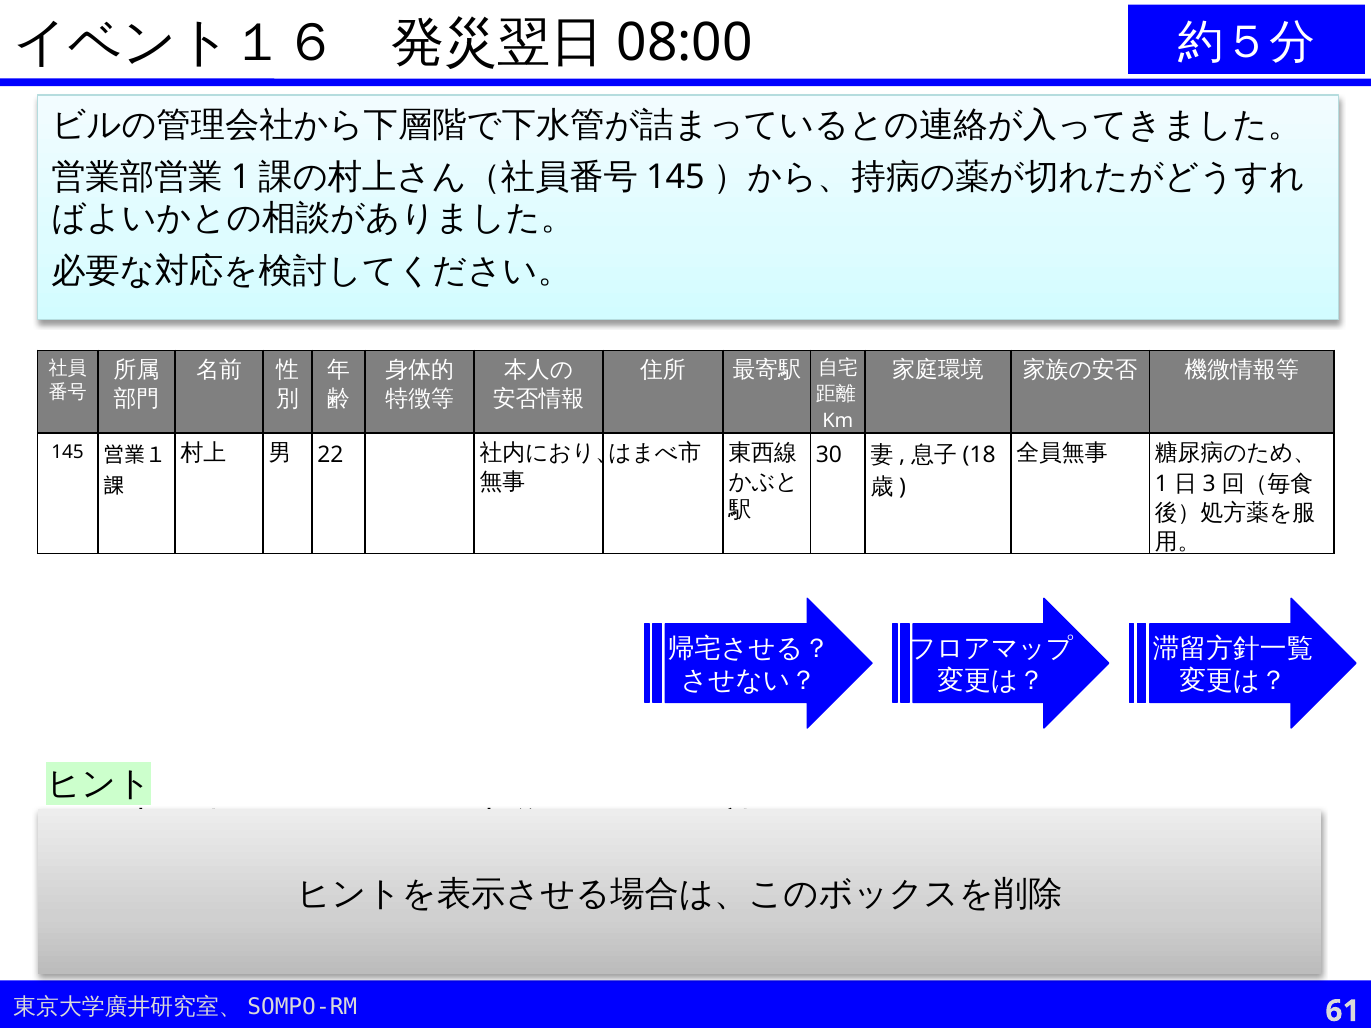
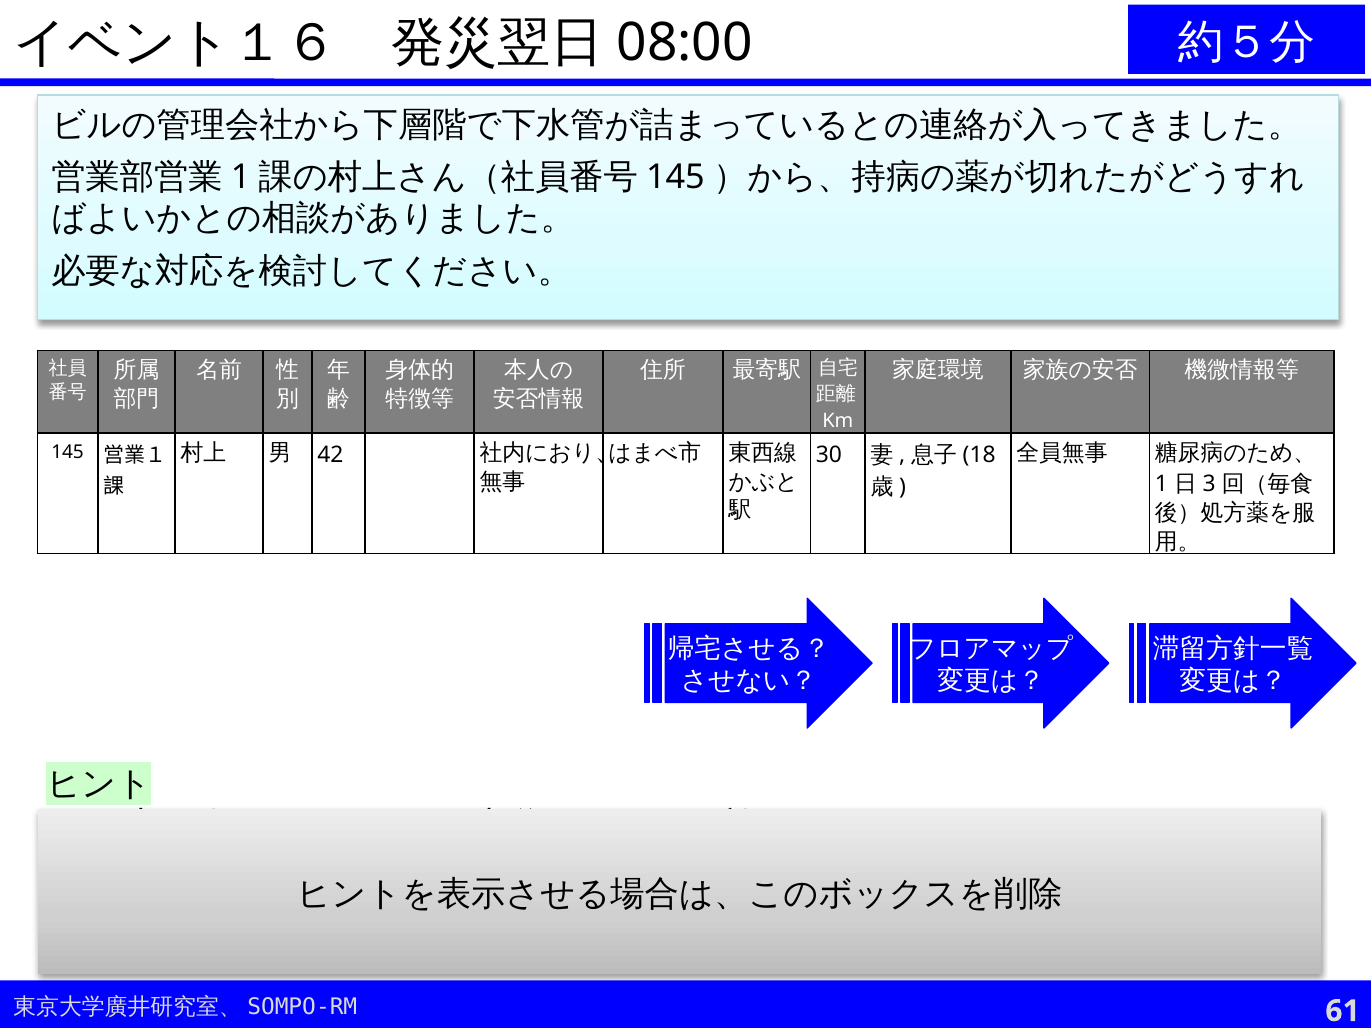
22: 22 -> 42
